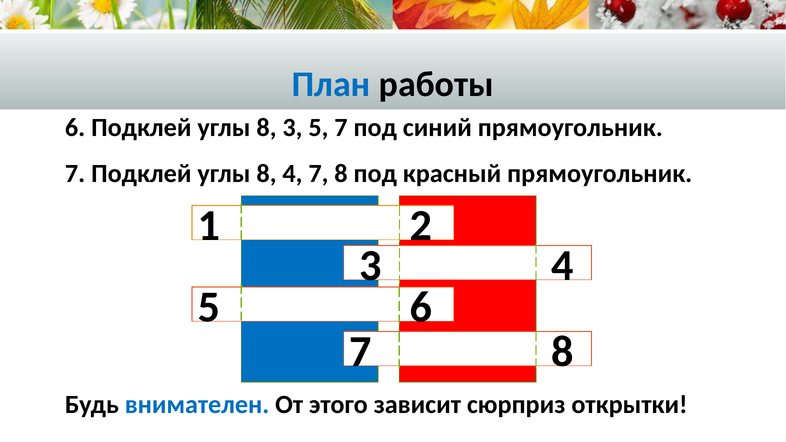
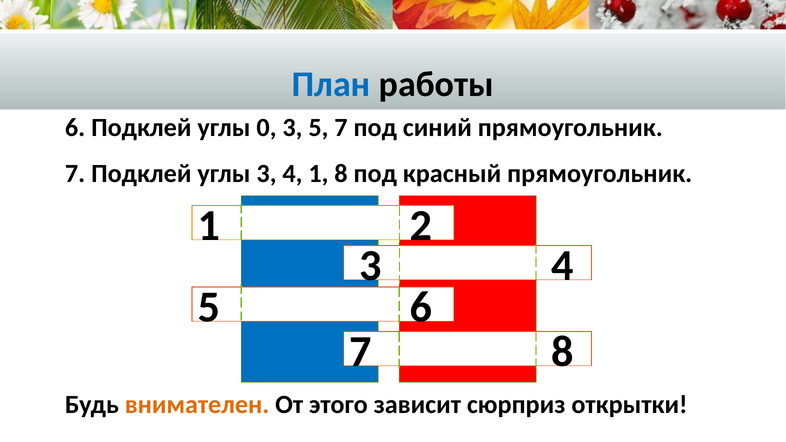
6 Подклей углы 8: 8 -> 0
7 Подклей углы 8: 8 -> 3
4 7: 7 -> 1
внимателен colour: blue -> orange
